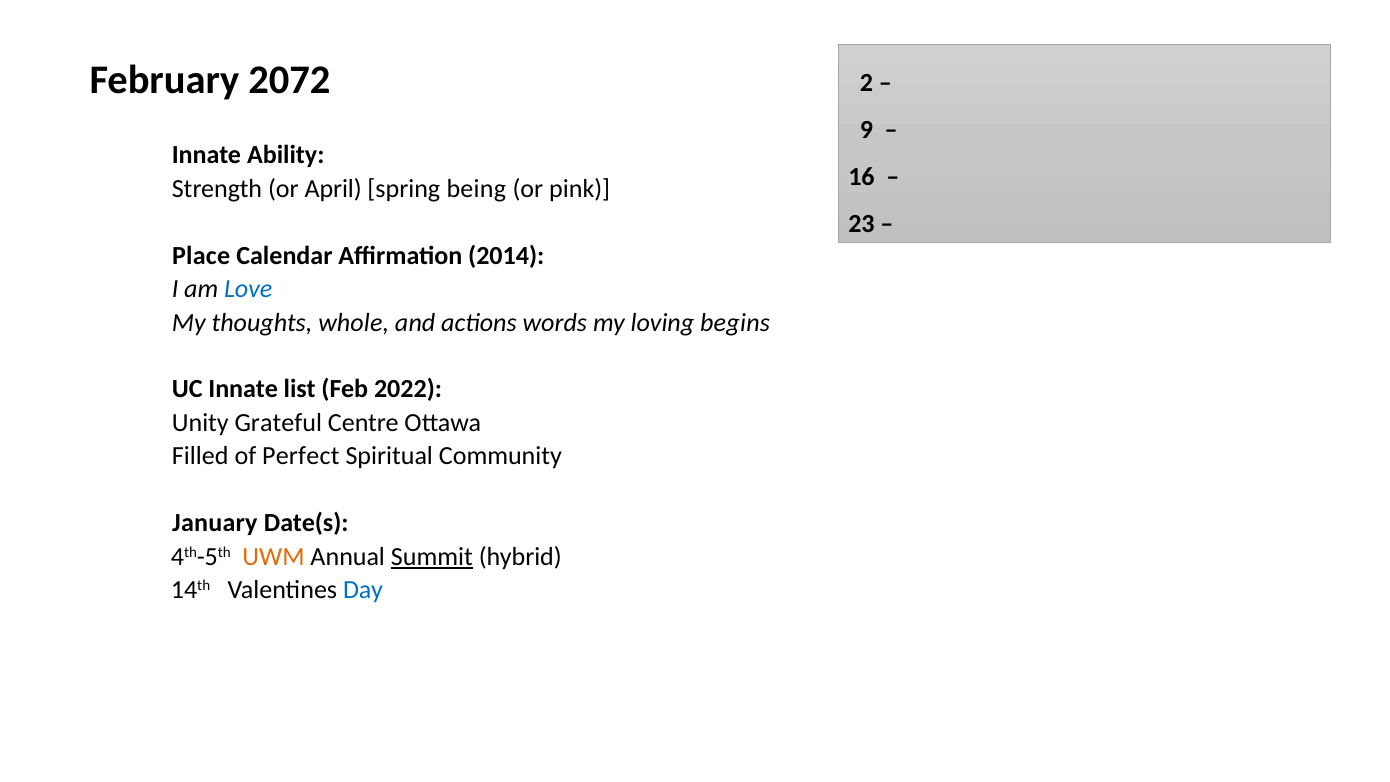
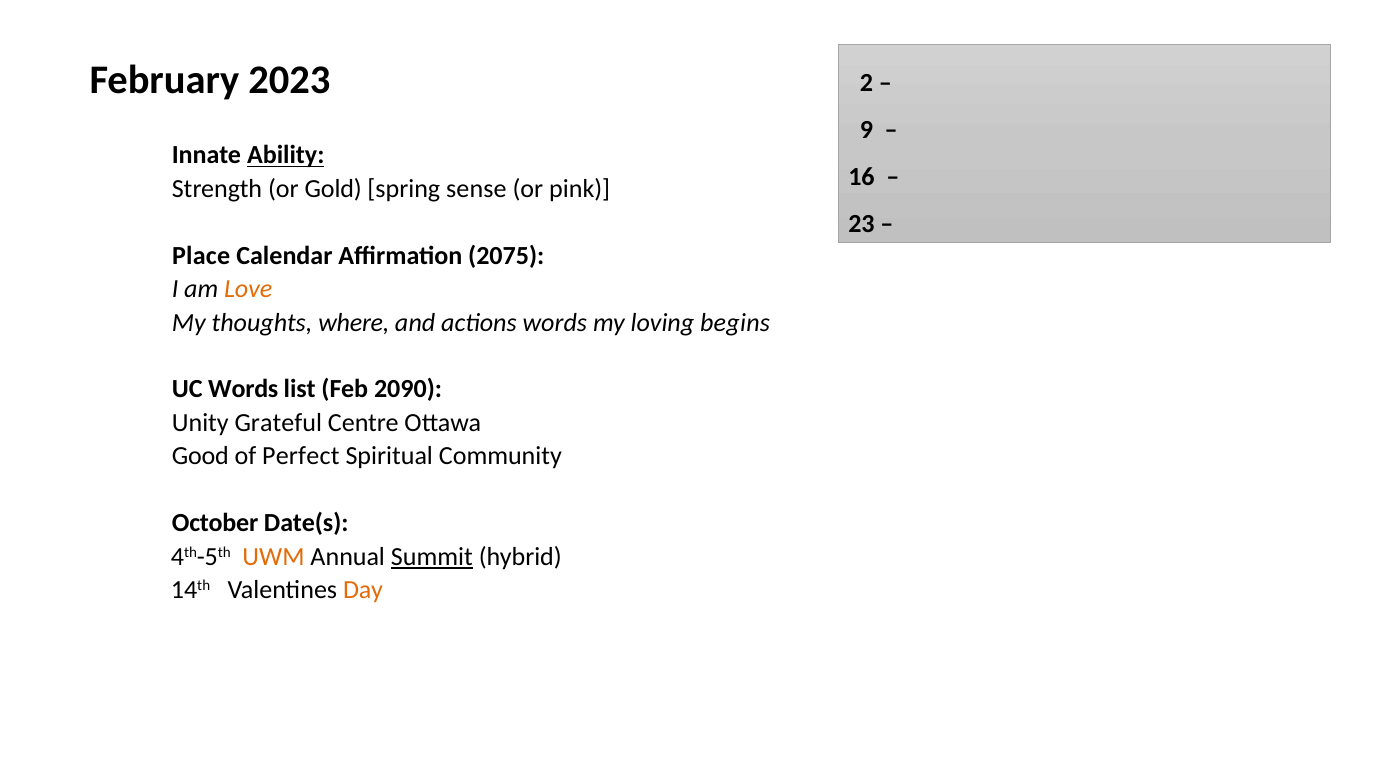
2072: 2072 -> 2023
Ability underline: none -> present
April: April -> Gold
being: being -> sense
2014: 2014 -> 2075
Love colour: blue -> orange
whole: whole -> where
UC Innate: Innate -> Words
2022: 2022 -> 2090
Filled: Filled -> Good
January: January -> October
Day colour: blue -> orange
